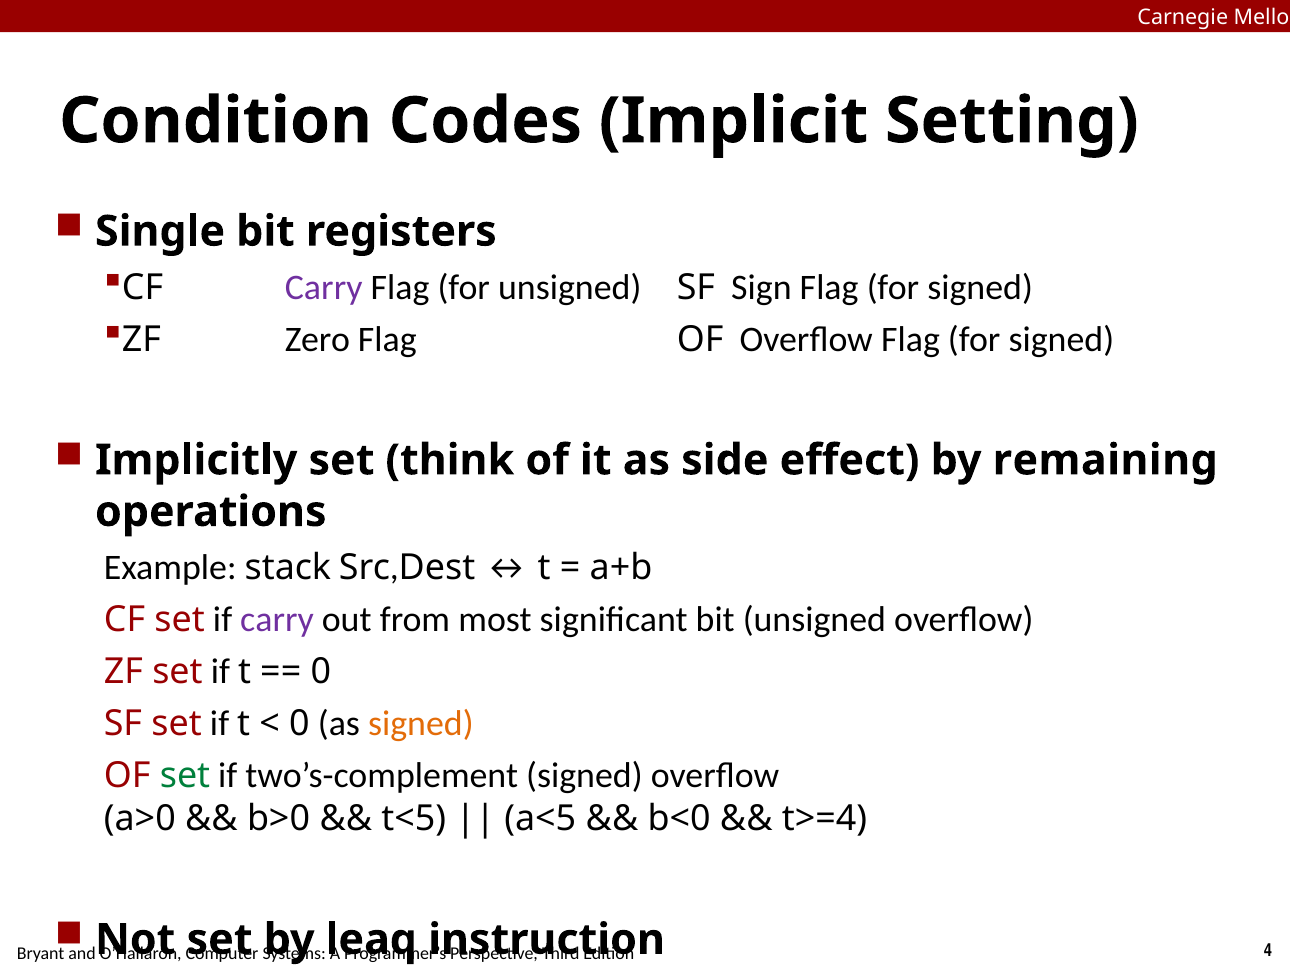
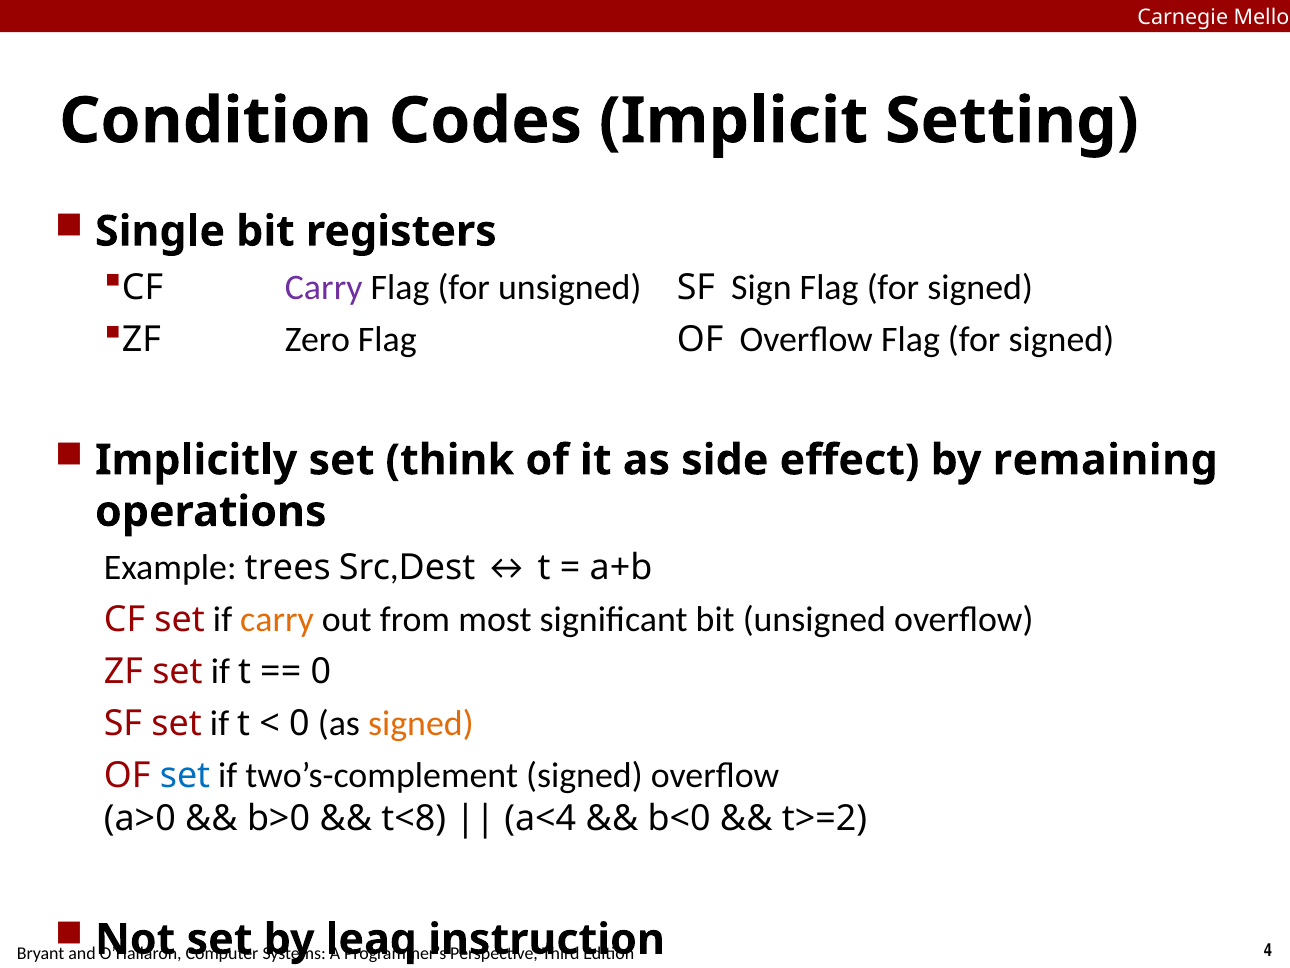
stack: stack -> trees
carry at (277, 619) colour: purple -> orange
set at (185, 775) colour: green -> blue
t<5: t<5 -> t<8
a<5: a<5 -> a<4
t>=4: t>=4 -> t>=2
